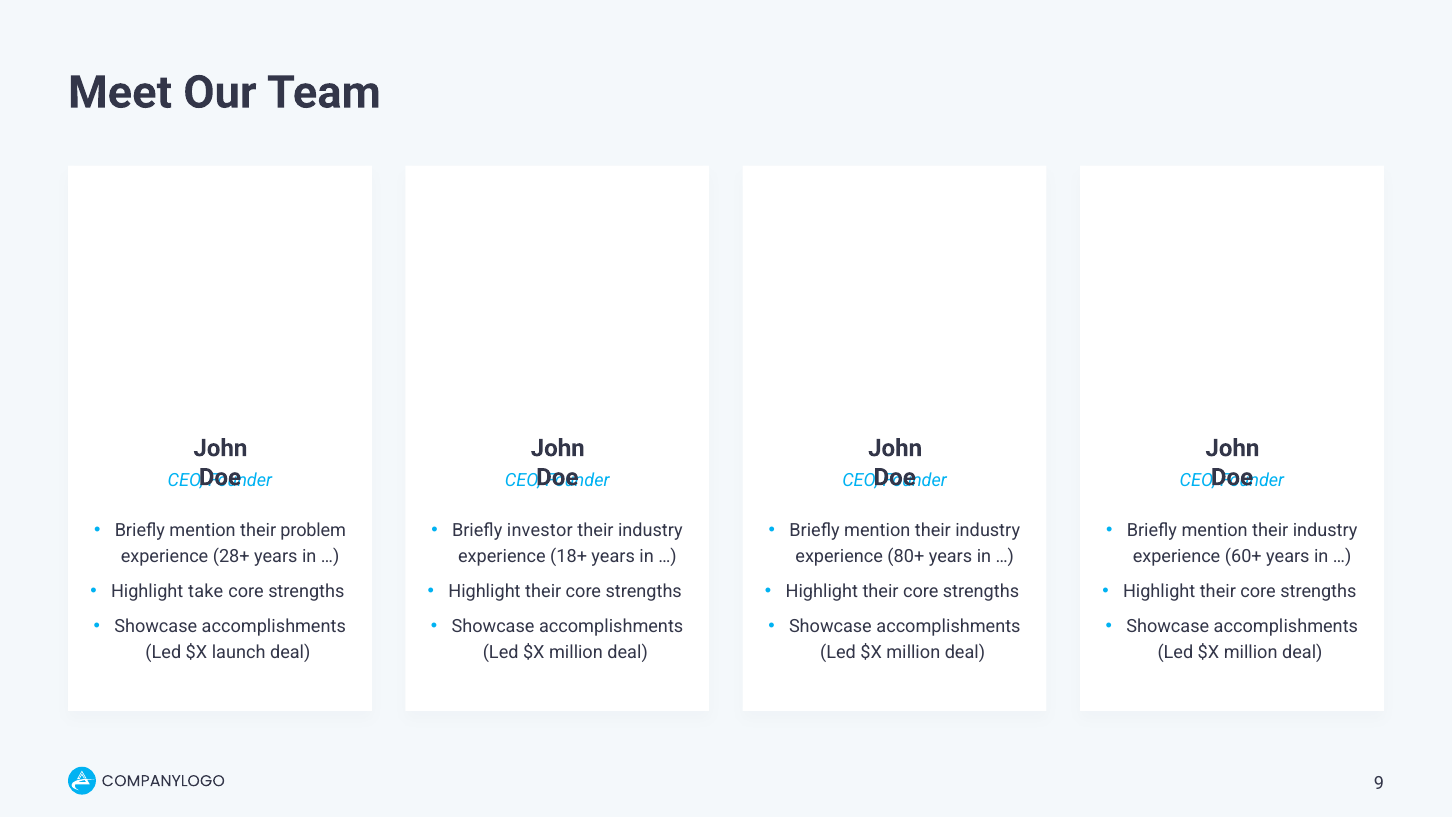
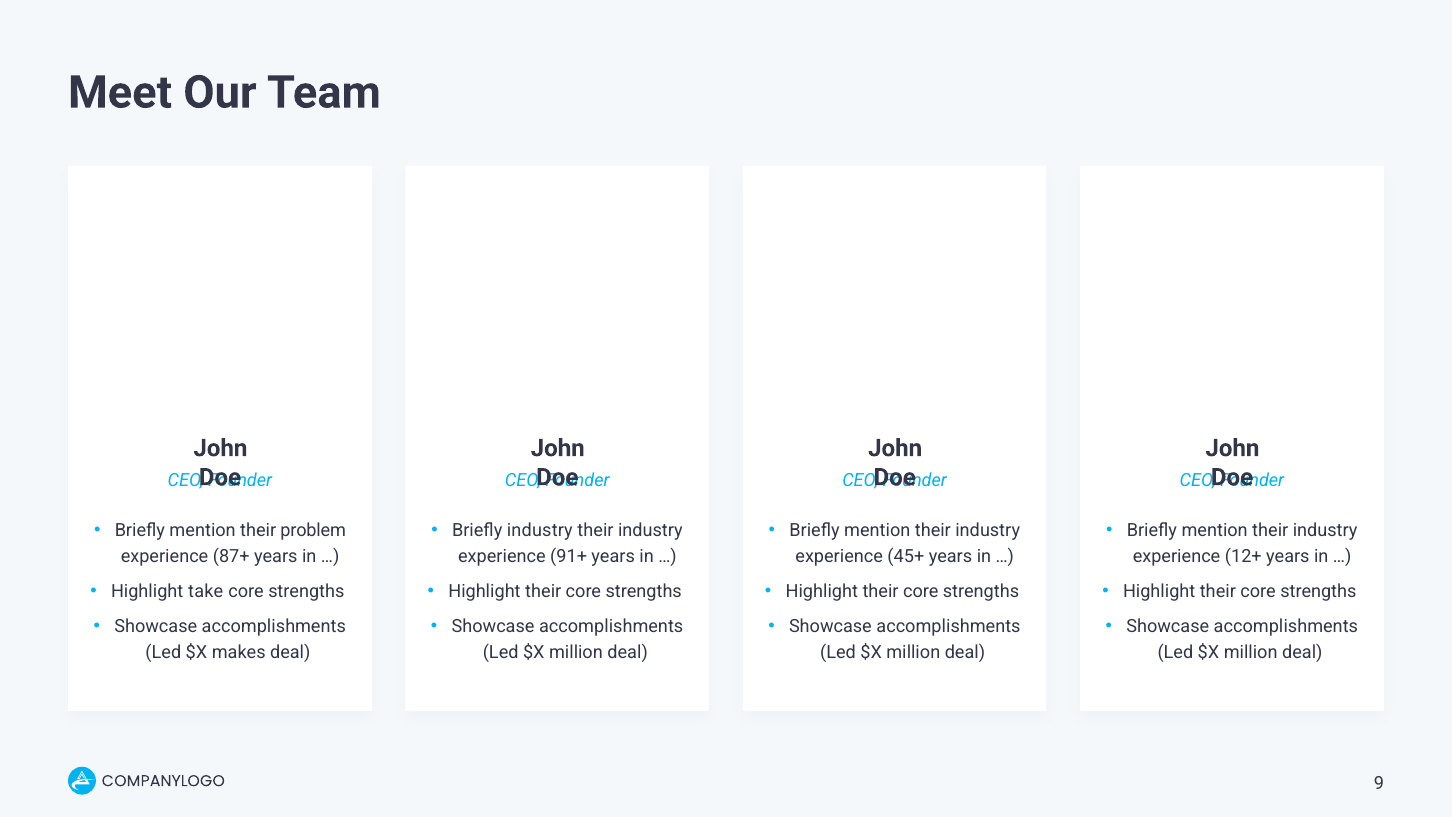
Briefly investor: investor -> industry
28+: 28+ -> 87+
18+: 18+ -> 91+
80+: 80+ -> 45+
60+: 60+ -> 12+
launch: launch -> makes
